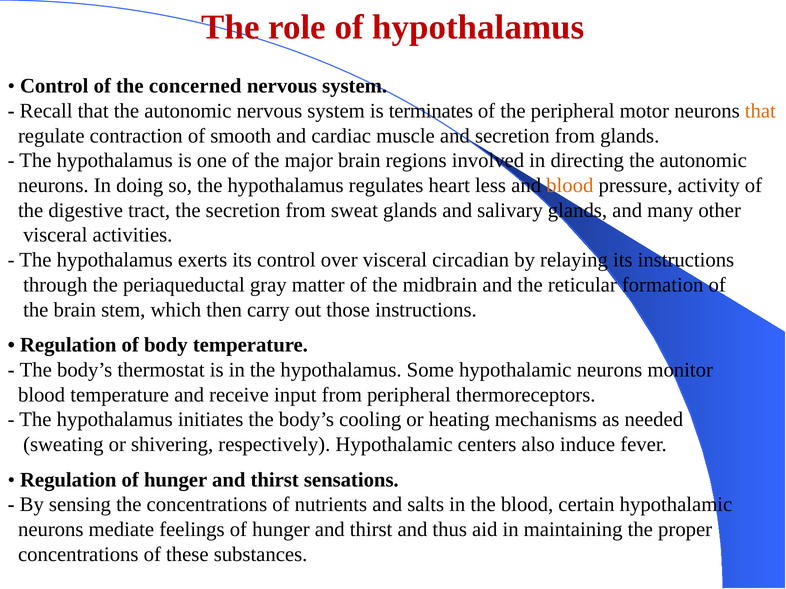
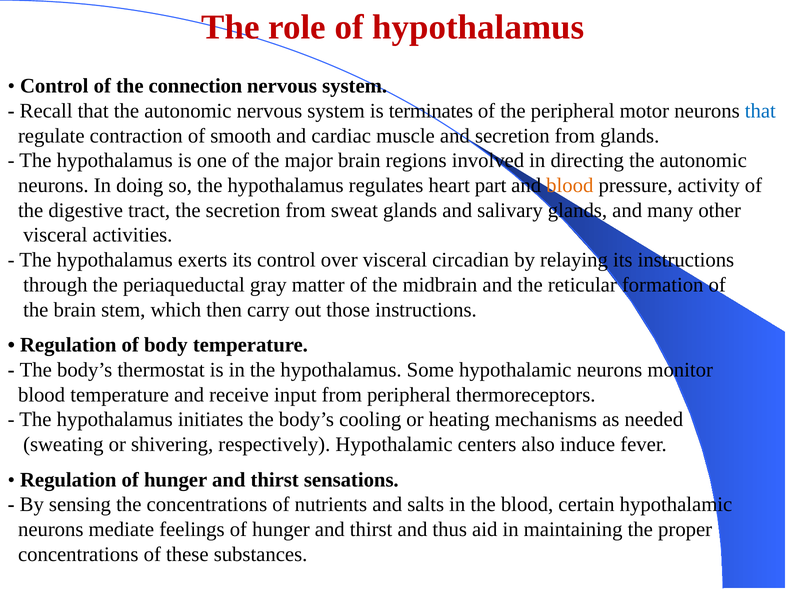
concerned: concerned -> connection
that at (760, 111) colour: orange -> blue
less: less -> part
